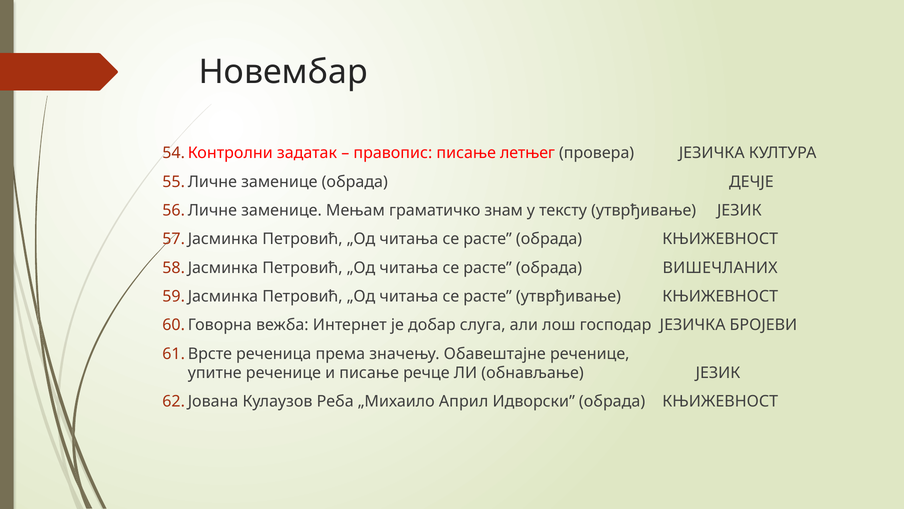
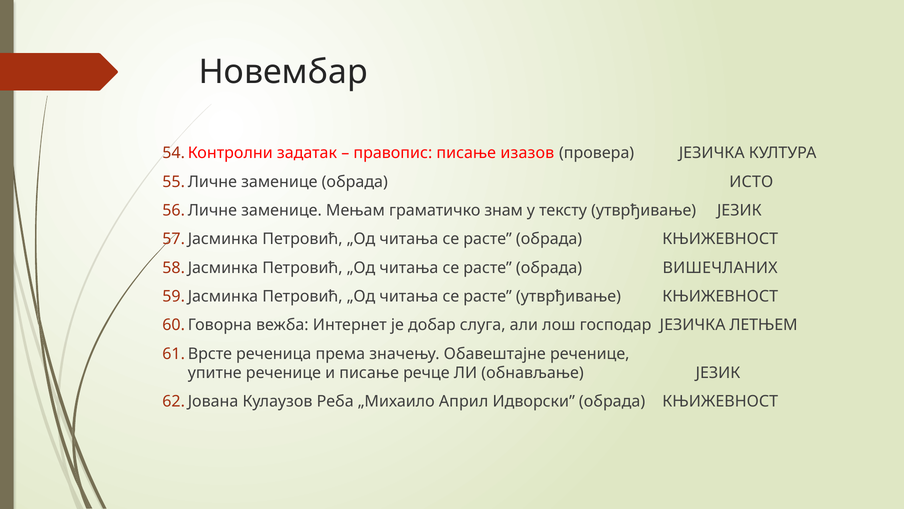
летњег: летњег -> изазов
ДЕЧЈЕ: ДЕЧЈЕ -> ИСТО
БРОЈЕВИ: БРОЈЕВИ -> ЛЕТЊЕМ
